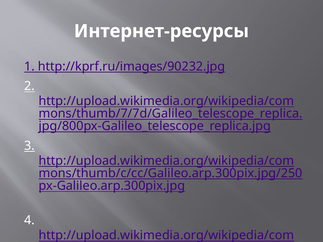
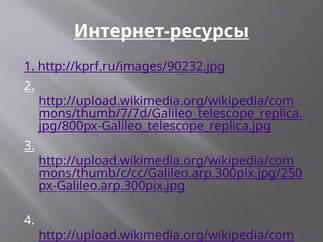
Интернет-ресурсы underline: none -> present
